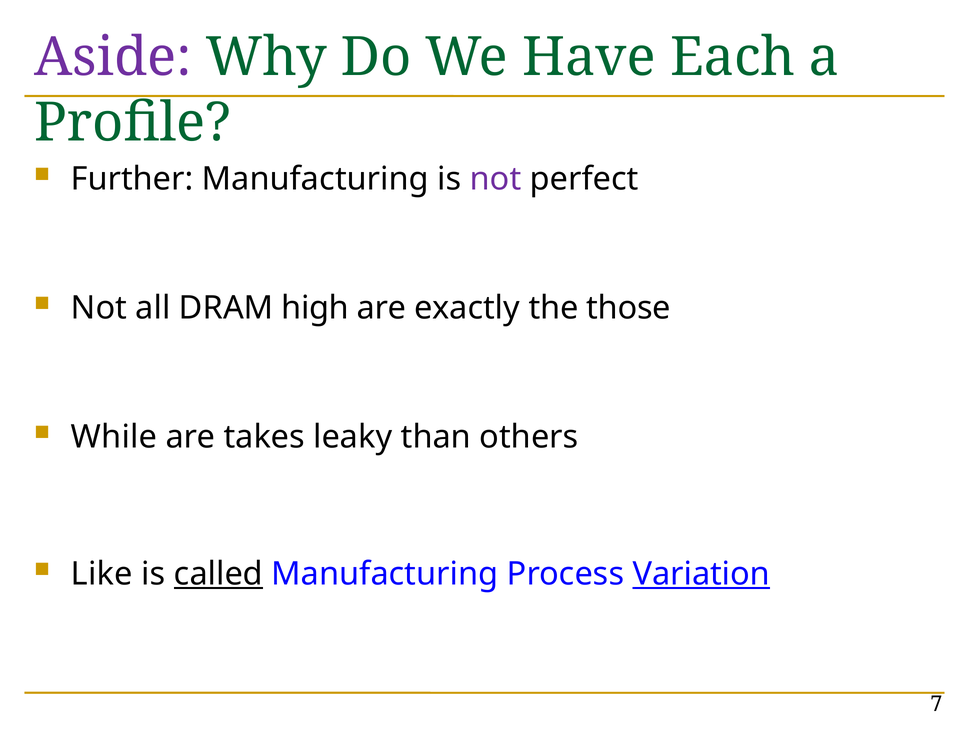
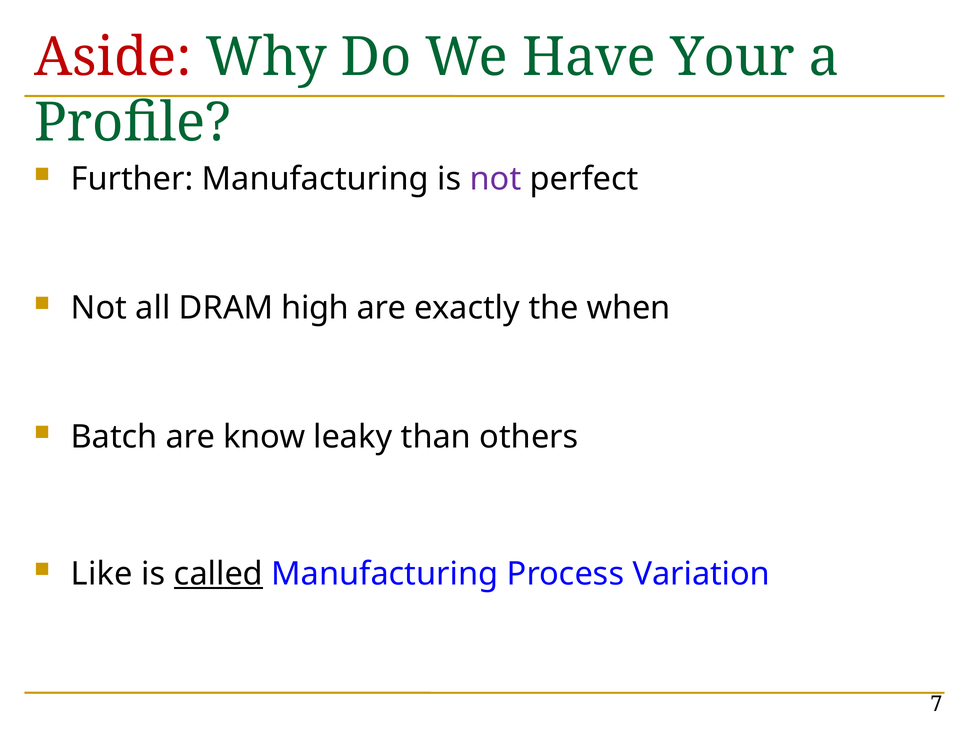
Aside colour: purple -> red
Each: Each -> Your
those: those -> when
While: While -> Batch
takes: takes -> know
Variation underline: present -> none
